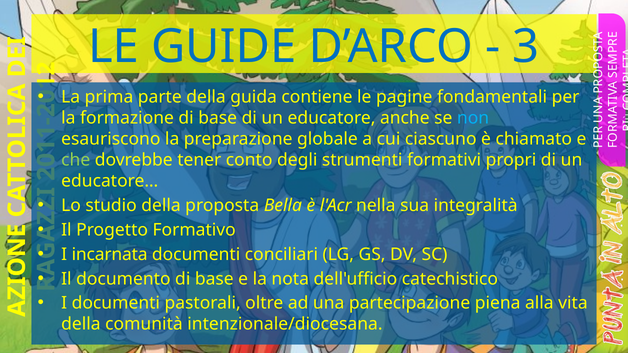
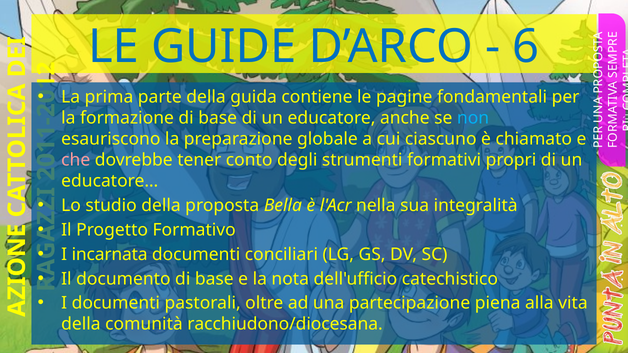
3: 3 -> 6
che colour: light green -> pink
intenzionale/diocesana: intenzionale/diocesana -> racchiudono/diocesana
